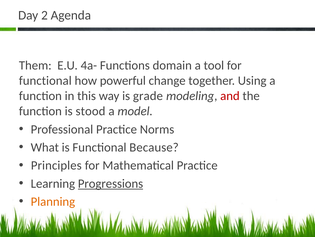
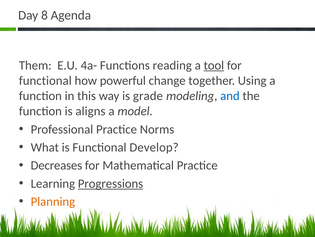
2: 2 -> 8
domain: domain -> reading
tool underline: none -> present
and colour: red -> blue
stood: stood -> aligns
Because: Because -> Develop
Principles: Principles -> Decreases
